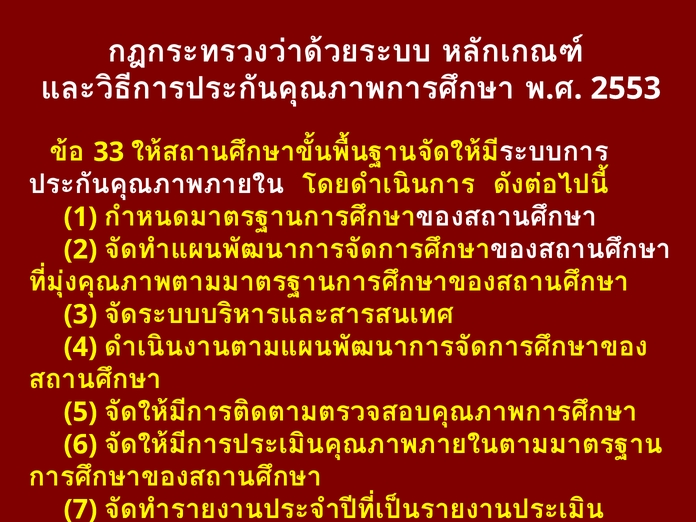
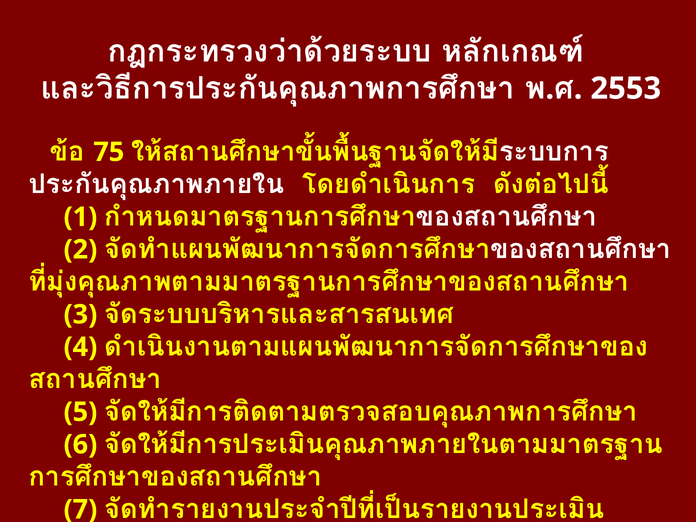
33: 33 -> 75
